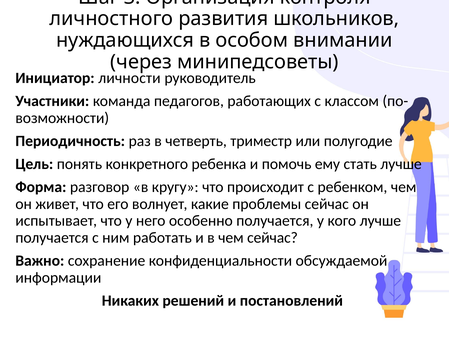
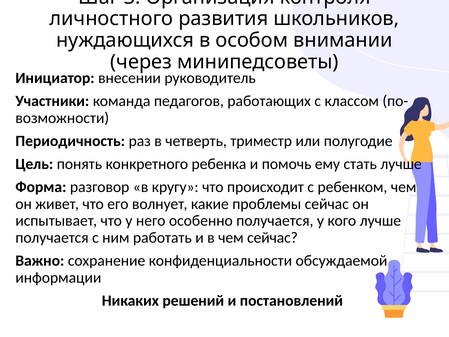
личности: личности -> внесении
